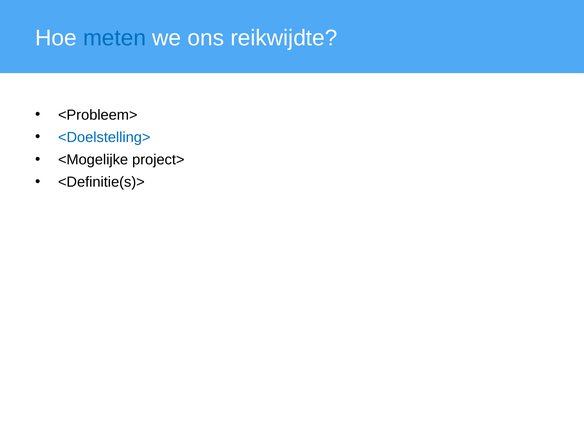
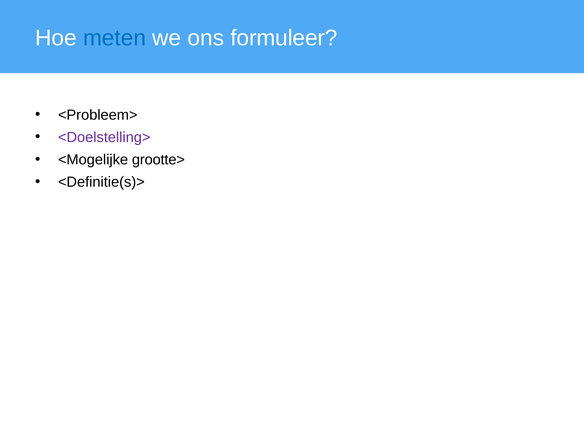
reikwijdte: reikwijdte -> formuleer
<Doelstelling> colour: blue -> purple
project>: project> -> grootte>
